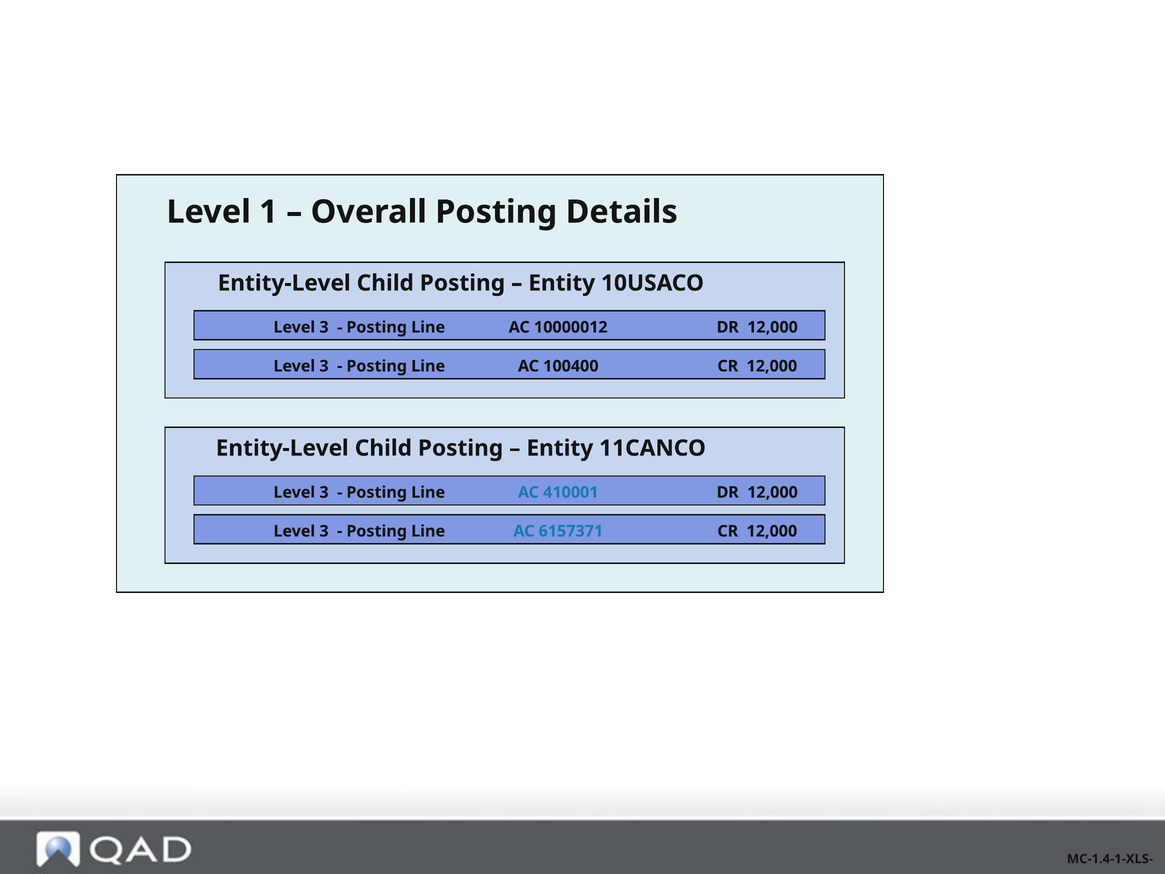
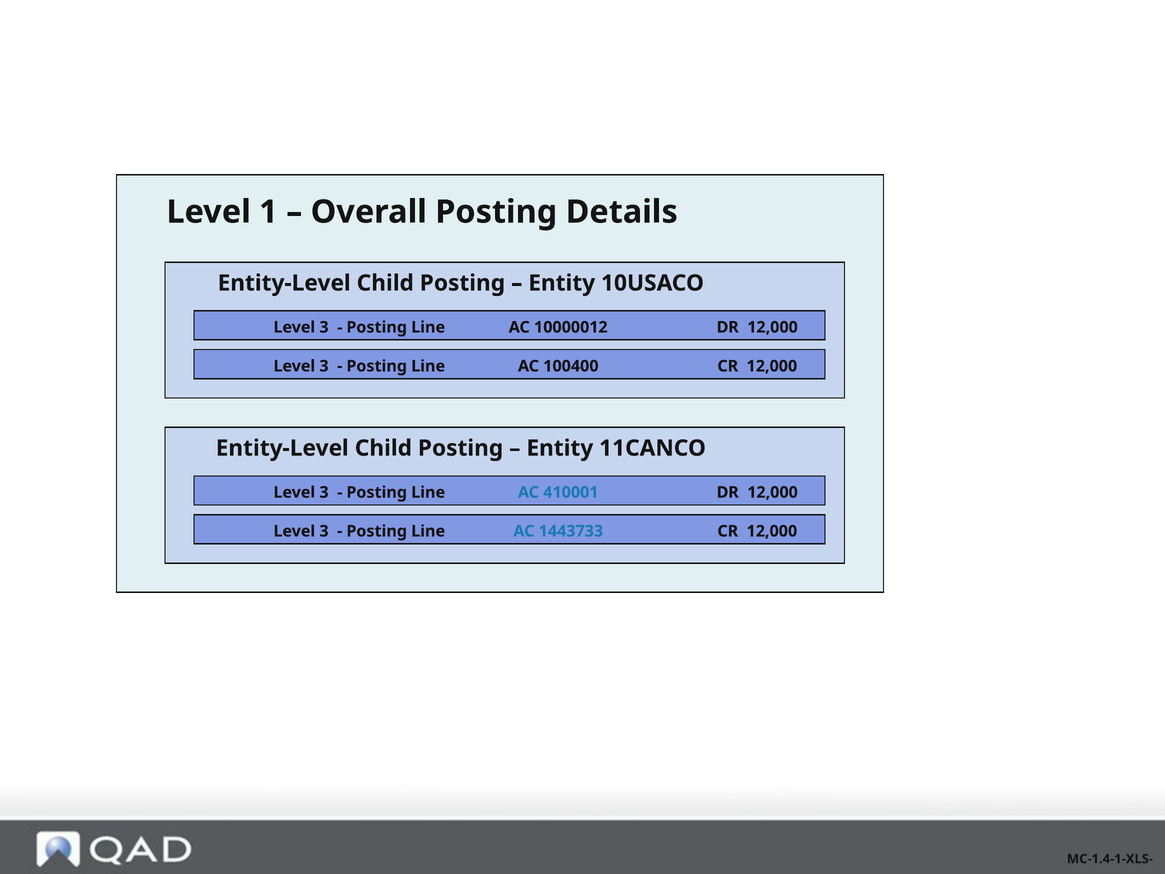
6157371: 6157371 -> 1443733
